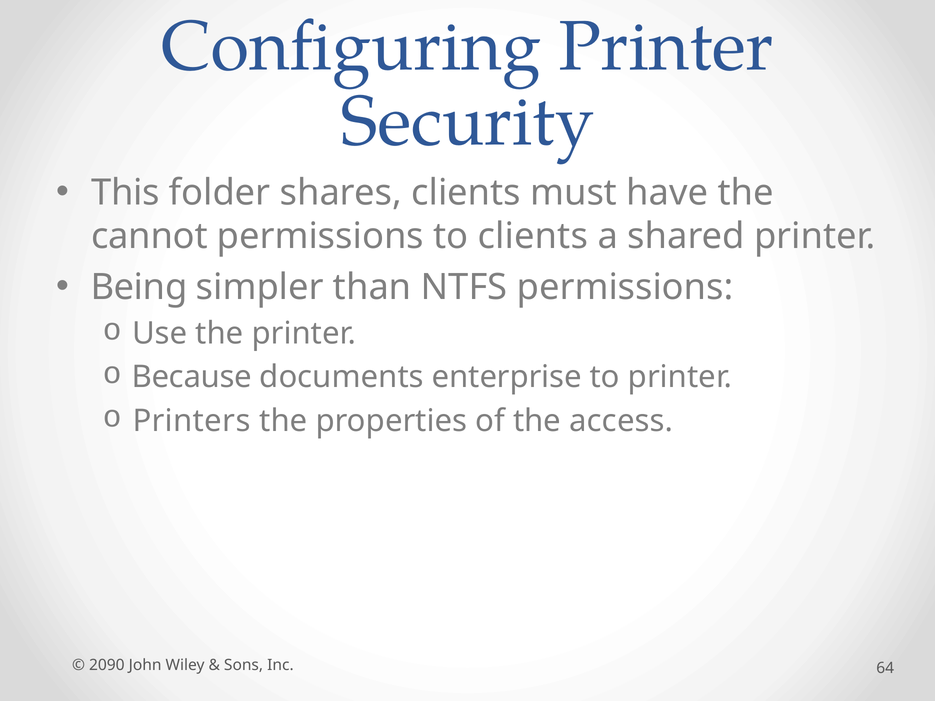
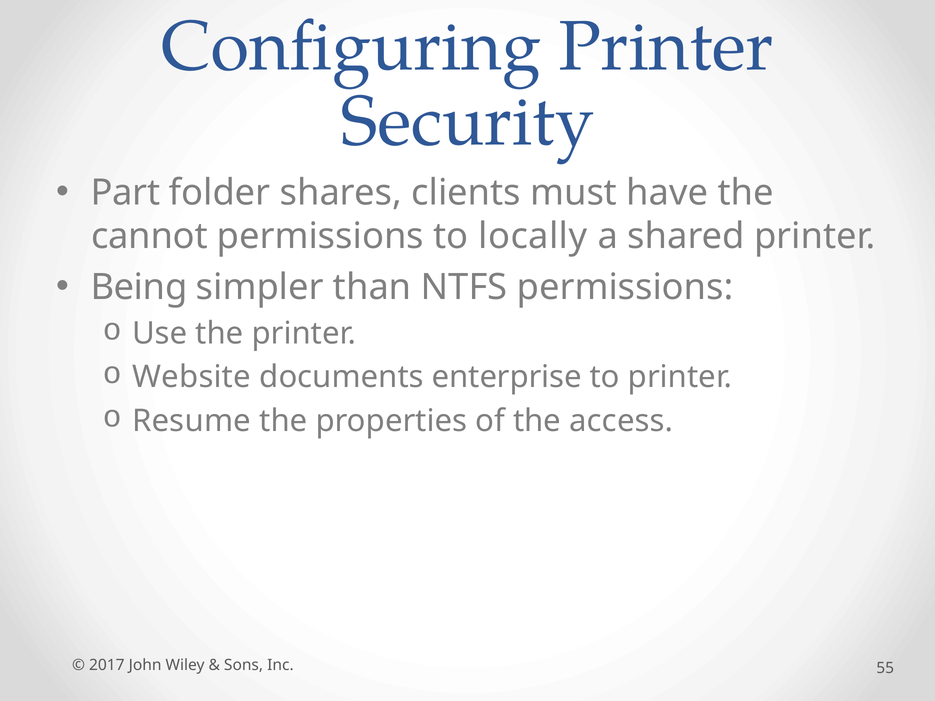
This: This -> Part
to clients: clients -> locally
Because: Because -> Website
Printers: Printers -> Resume
2090: 2090 -> 2017
64: 64 -> 55
